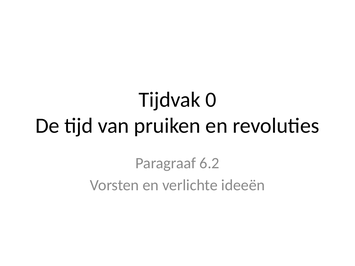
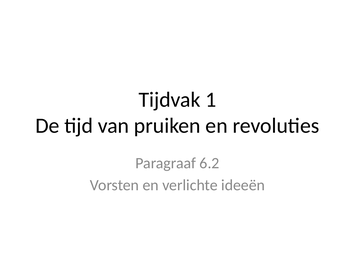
0: 0 -> 1
